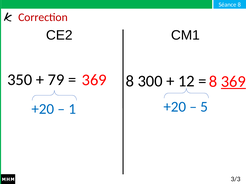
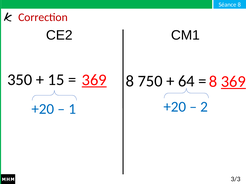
79: 79 -> 15
369 at (94, 80) underline: none -> present
300: 300 -> 750
12: 12 -> 64
5: 5 -> 2
